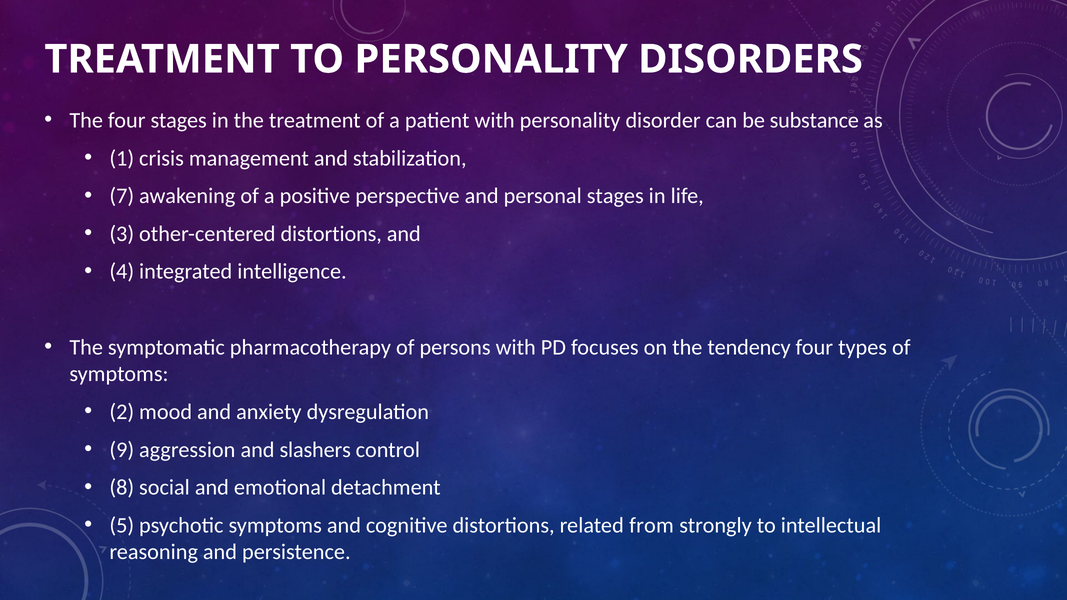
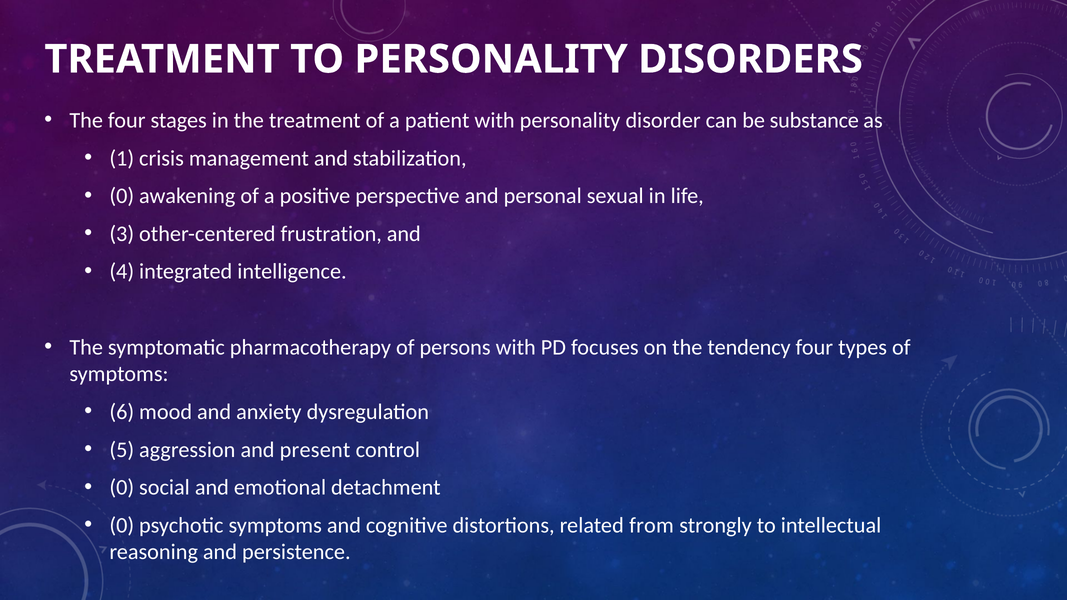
7 at (122, 196): 7 -> 0
personal stages: stages -> sexual
other-centered distortions: distortions -> frustration
2: 2 -> 6
9: 9 -> 5
slashers: slashers -> present
8 at (122, 488): 8 -> 0
5 at (122, 525): 5 -> 0
